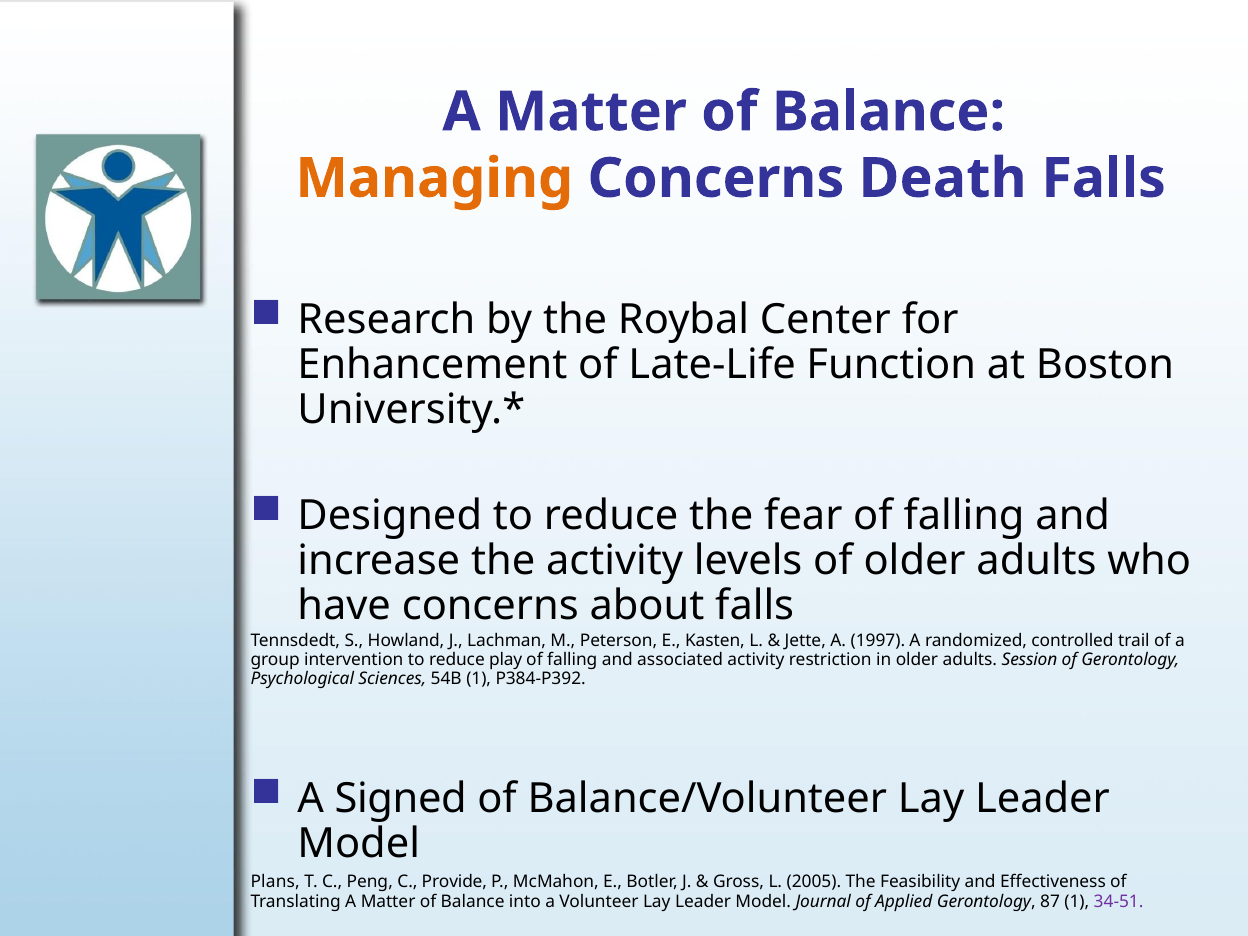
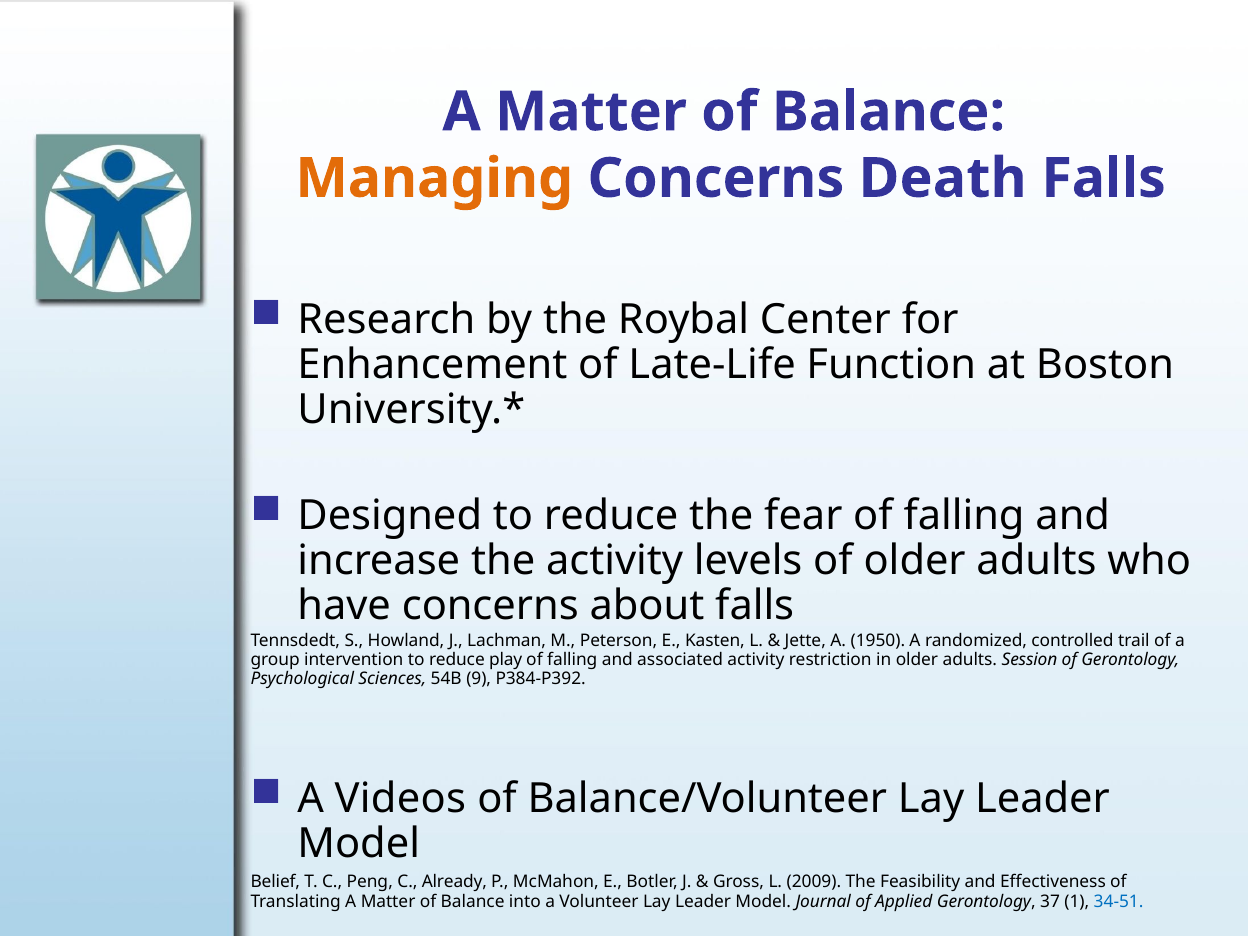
1997: 1997 -> 1950
54B 1: 1 -> 9
Signed: Signed -> Videos
Plans: Plans -> Belief
Provide: Provide -> Already
2005: 2005 -> 2009
87: 87 -> 37
34-51 colour: purple -> blue
